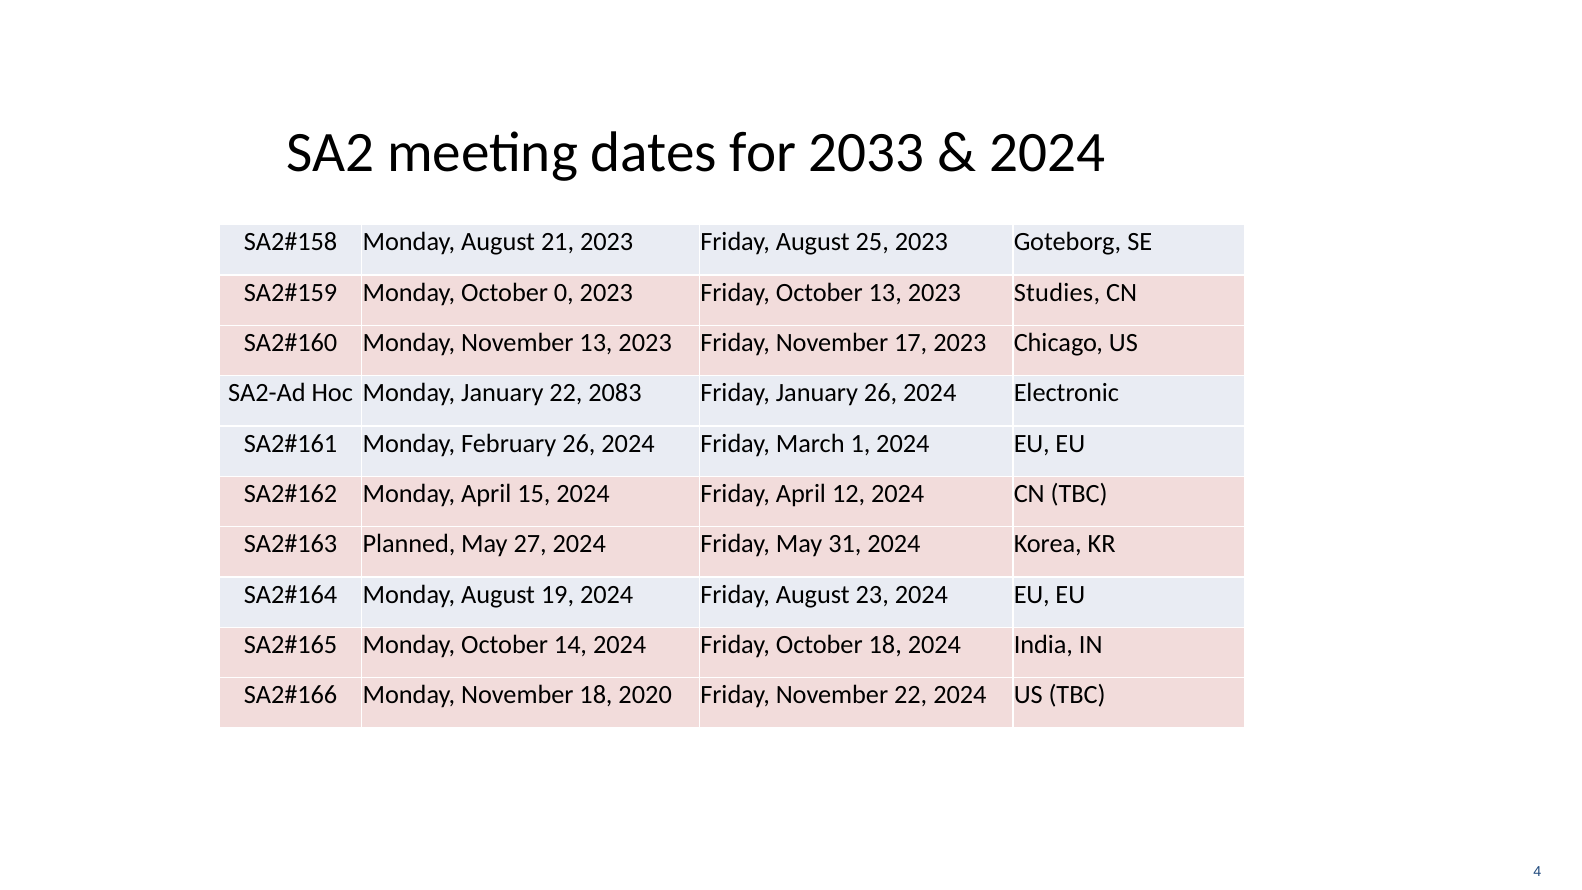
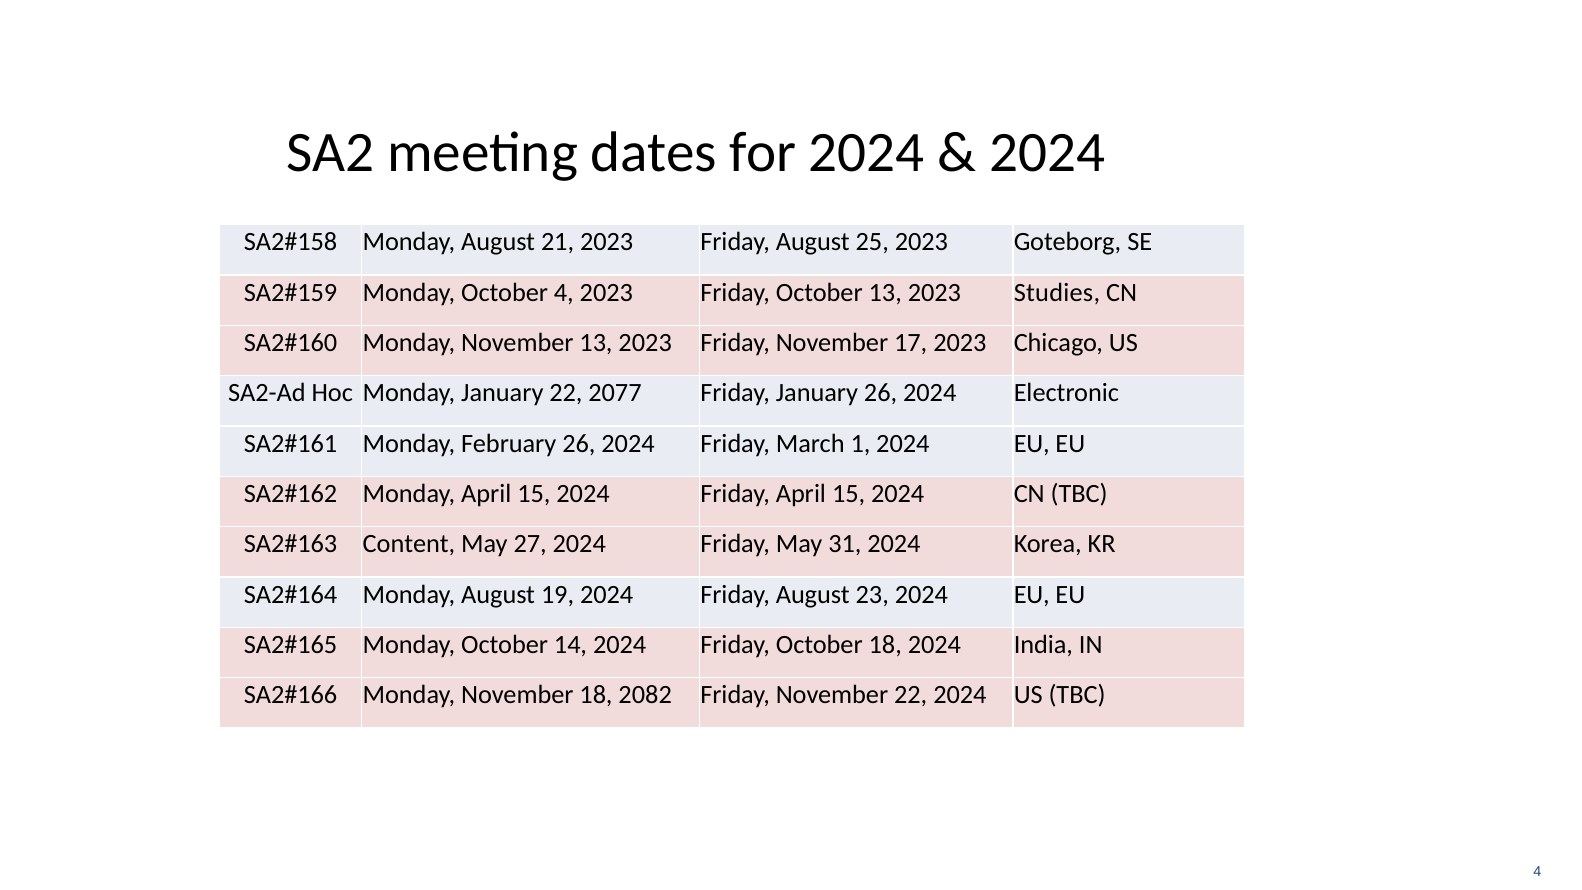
for 2033: 2033 -> 2024
October 0: 0 -> 4
2083: 2083 -> 2077
Friday April 12: 12 -> 15
Planned: Planned -> Content
2020: 2020 -> 2082
